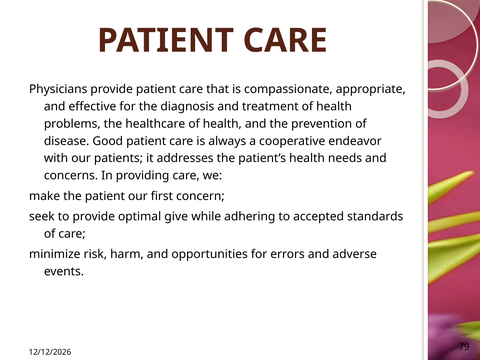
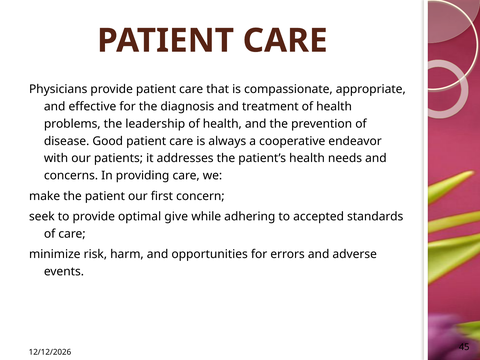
healthcare: healthcare -> leadership
79: 79 -> 45
